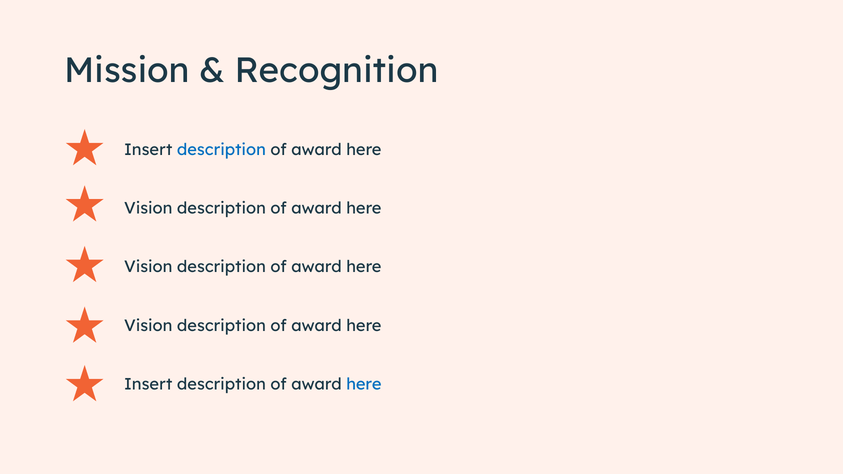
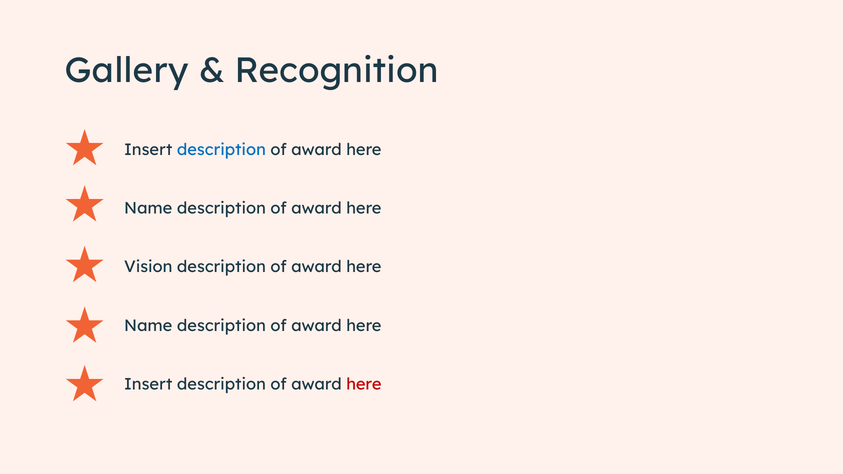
Mission: Mission -> Gallery
Vision at (148, 209): Vision -> Name
Vision at (148, 326): Vision -> Name
here at (364, 384) colour: blue -> red
